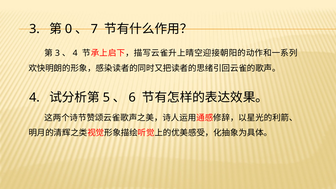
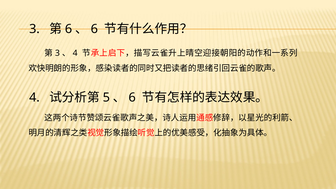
0 at (69, 29): 0 -> 6
7 at (94, 29): 7 -> 6
